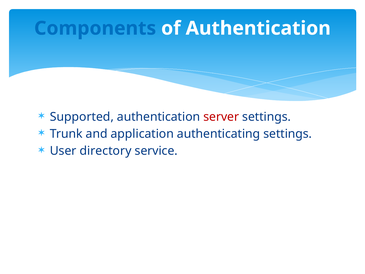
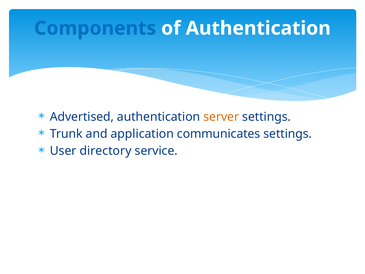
Supported: Supported -> Advertised
server colour: red -> orange
authenticating: authenticating -> communicates
